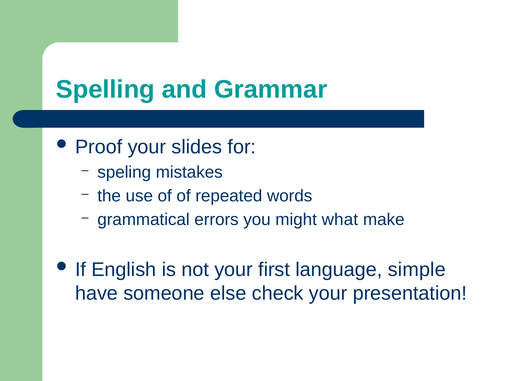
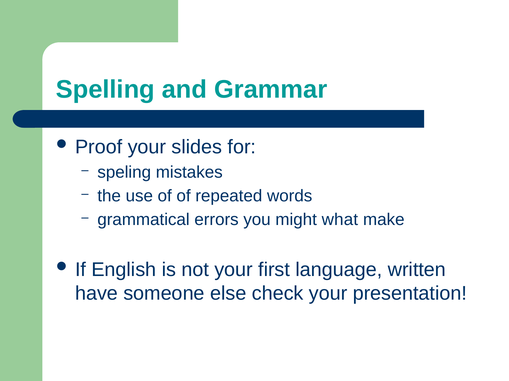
simple: simple -> written
